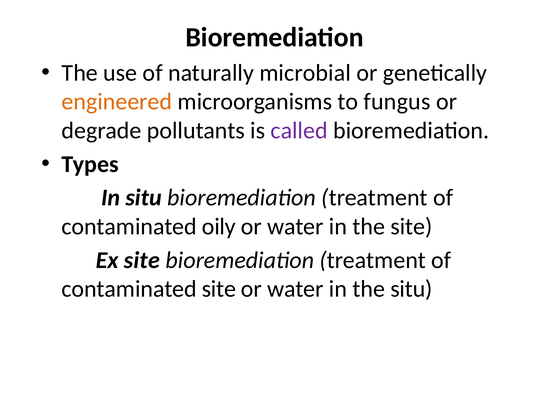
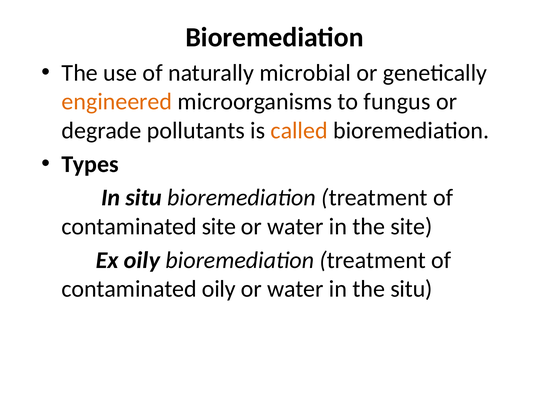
called colour: purple -> orange
contaminated oily: oily -> site
Ex site: site -> oily
contaminated site: site -> oily
